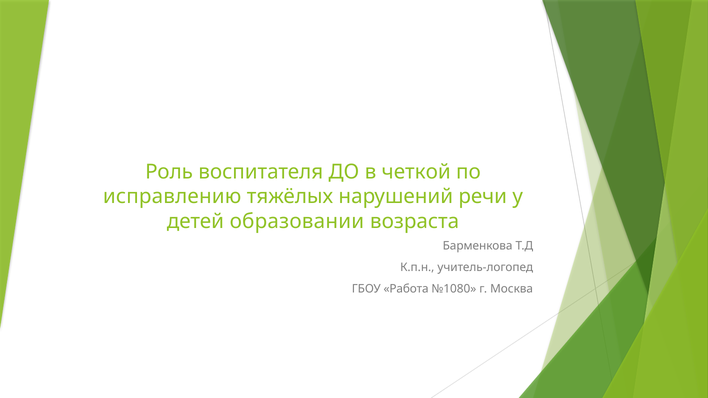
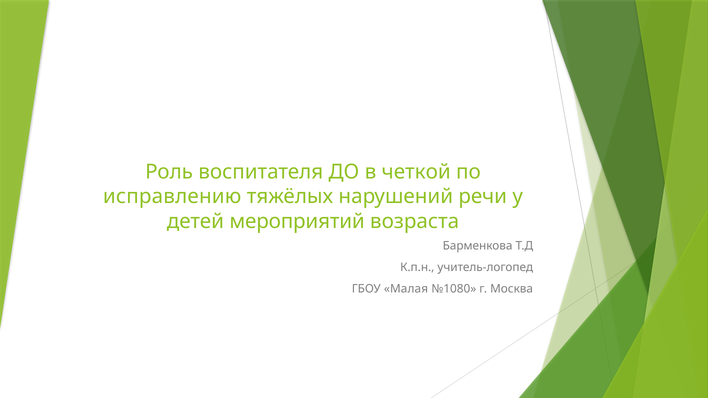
образовании: образовании -> мероприятий
Работа: Работа -> Малая
